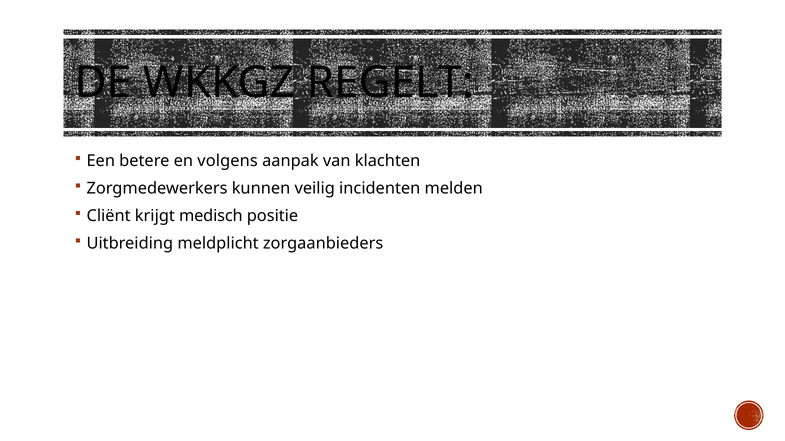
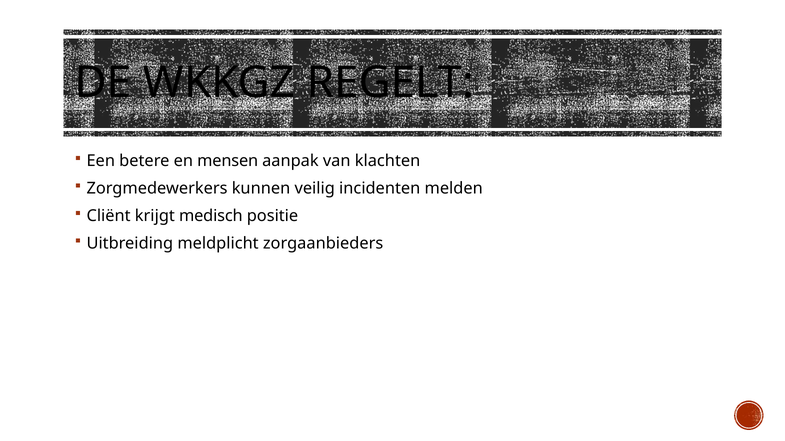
volgens: volgens -> mensen
